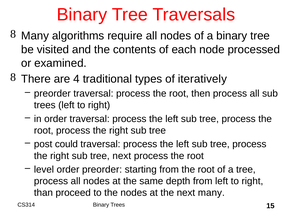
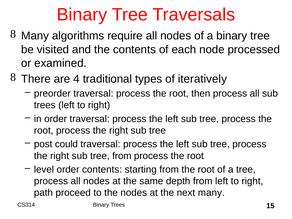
tree next: next -> from
order preorder: preorder -> contents
than: than -> path
